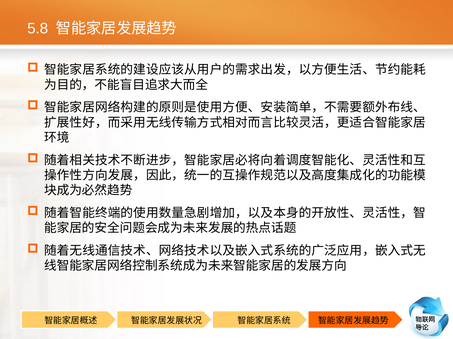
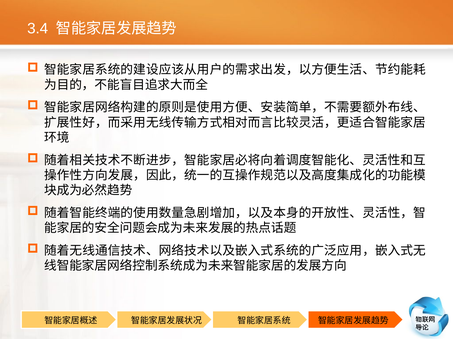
5.8: 5.8 -> 3.4
